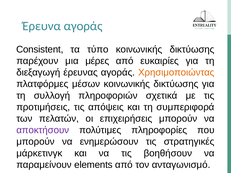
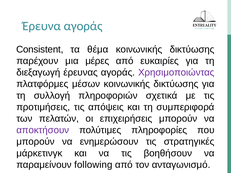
τύπο: τύπο -> θέμα
Χρησιμοποιώντας colour: orange -> purple
elements: elements -> following
